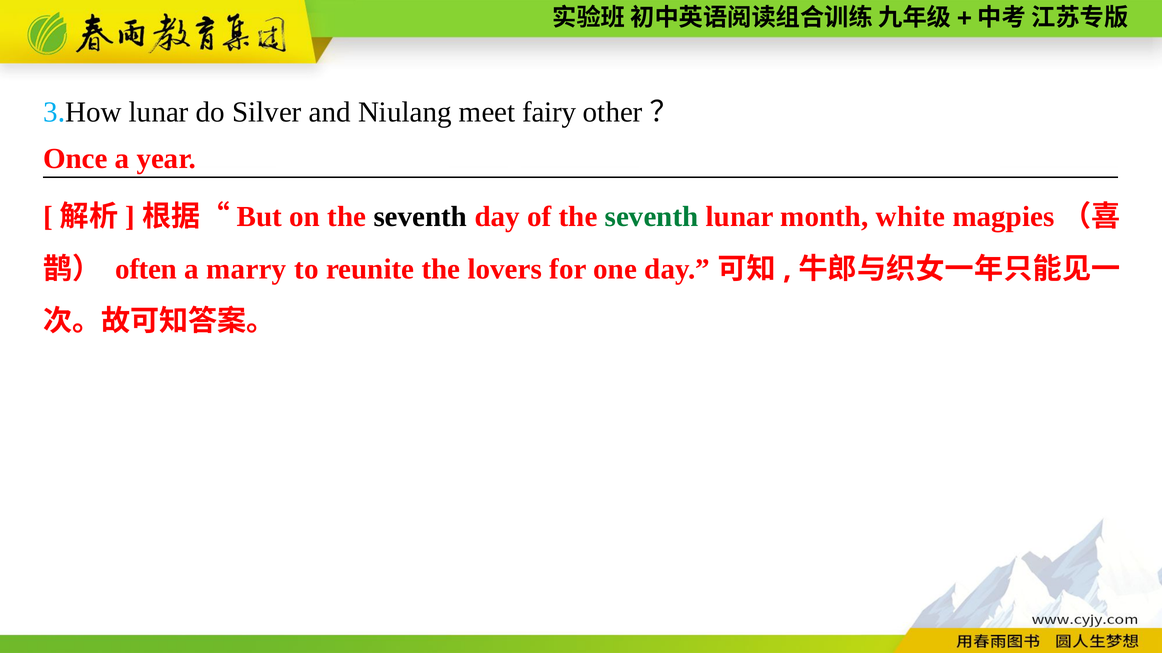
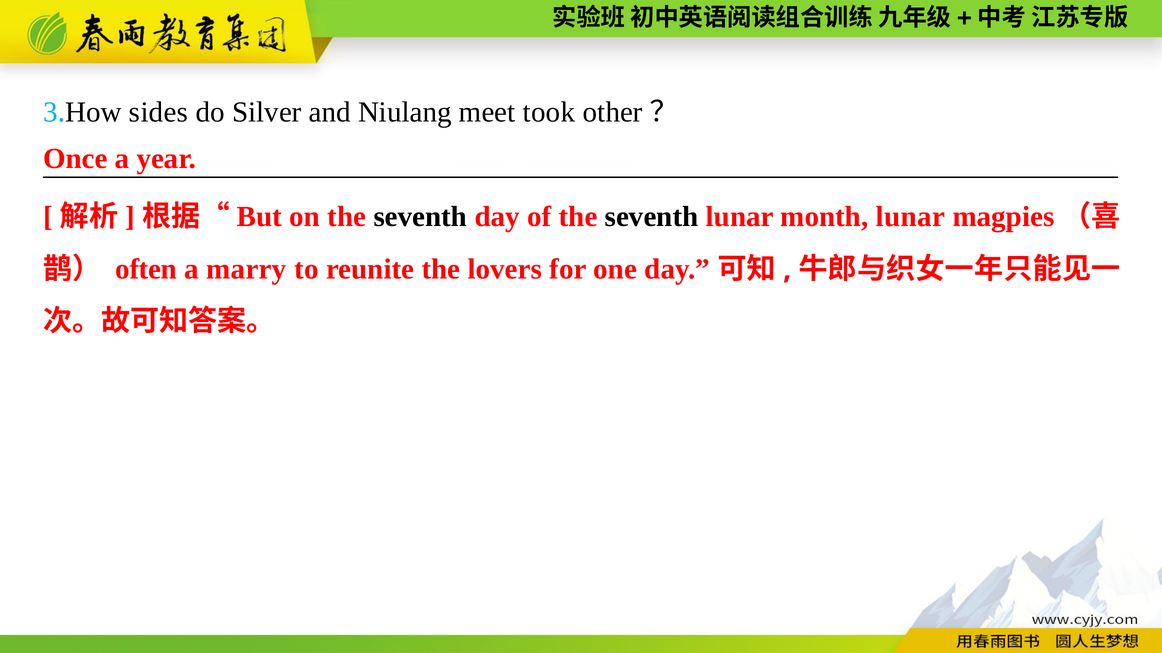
lunar at (159, 112): lunar -> sides
fairy: fairy -> took
seventh at (652, 217) colour: green -> black
month white: white -> lunar
